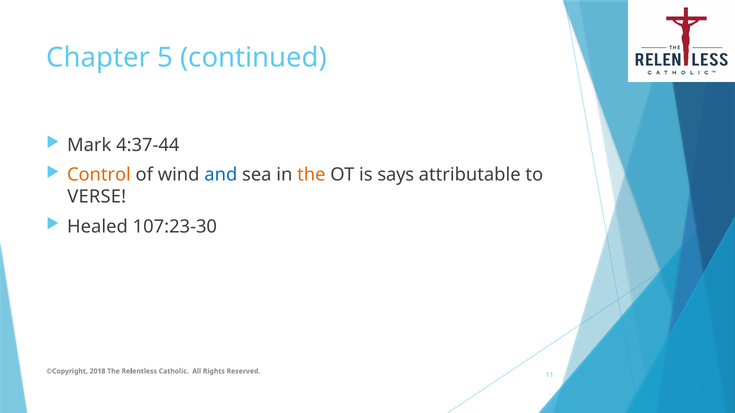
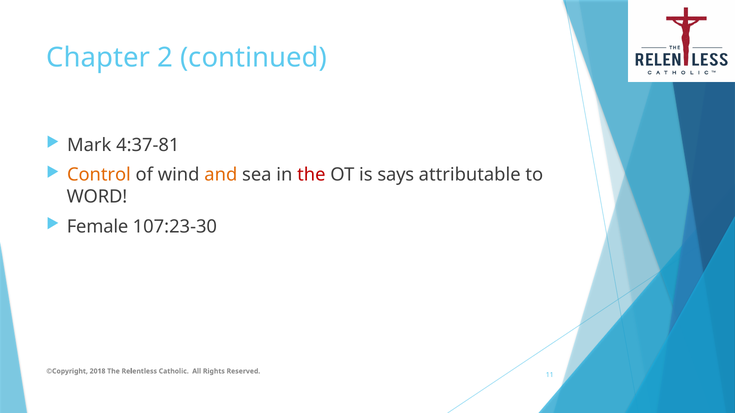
5: 5 -> 2
4:37-44: 4:37-44 -> 4:37-81
and colour: blue -> orange
the at (311, 175) colour: orange -> red
VERSE: VERSE -> WORD
Healed: Healed -> Female
